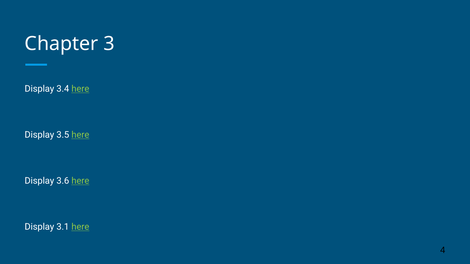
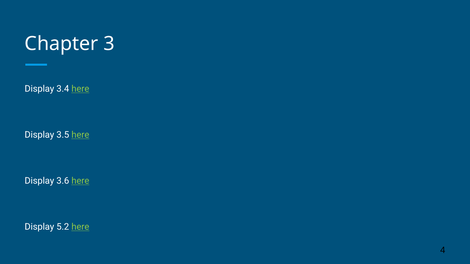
3.1: 3.1 -> 5.2
